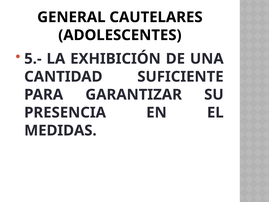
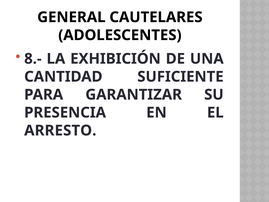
5.-: 5.- -> 8.-
MEDIDAS: MEDIDAS -> ARRESTO
